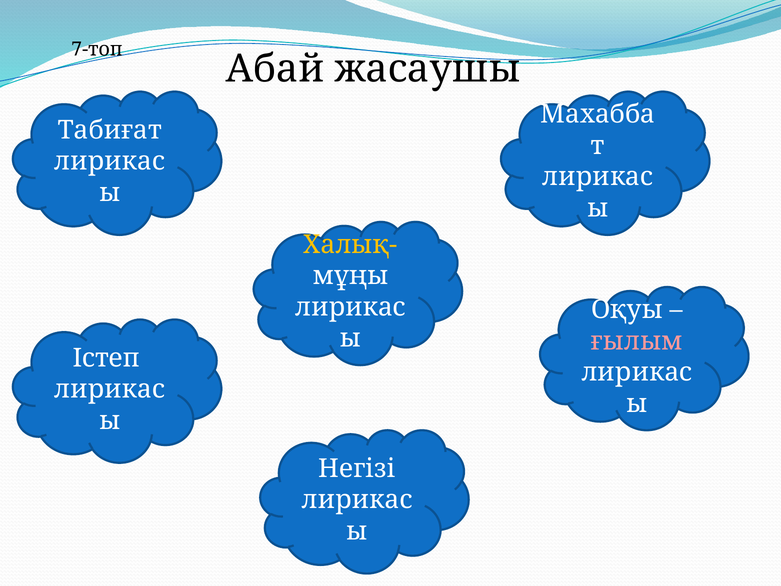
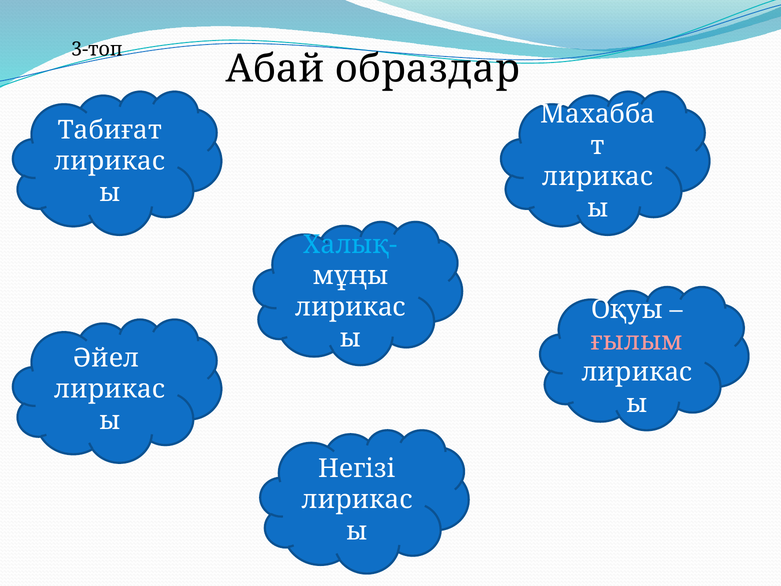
7-топ: 7-топ -> 3-топ
жасаушы: жасаушы -> образдар
Халық- colour: yellow -> light blue
Істеп: Істеп -> Әйел
